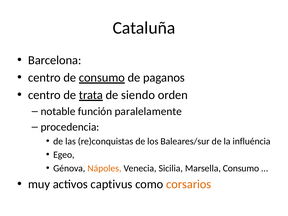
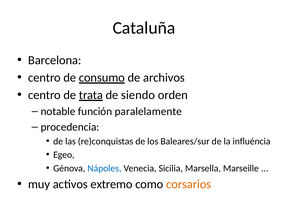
paganos: paganos -> archivos
Nápoles colour: orange -> blue
Marsella Consumo: Consumo -> Marseille
captivus: captivus -> extremo
